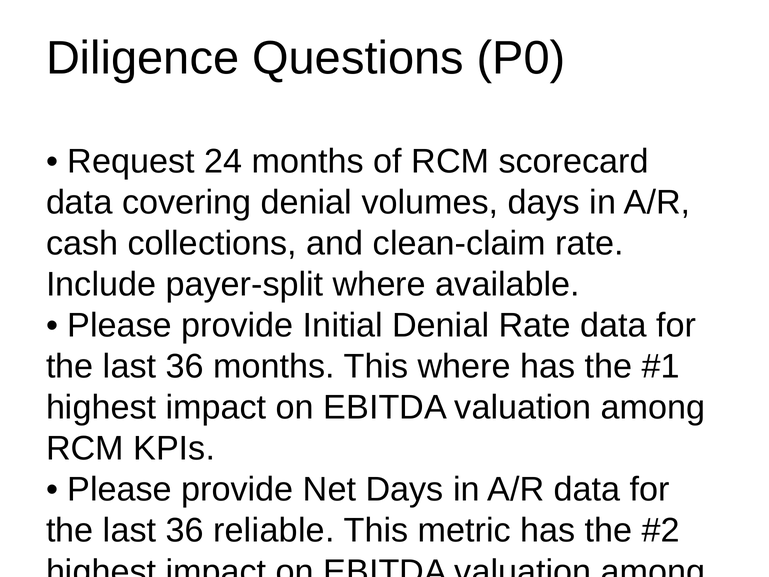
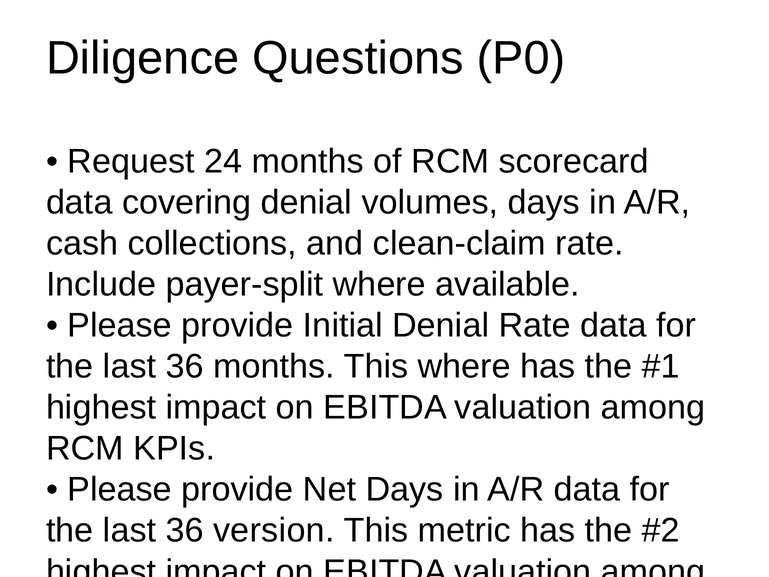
reliable: reliable -> version
